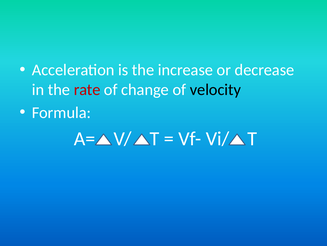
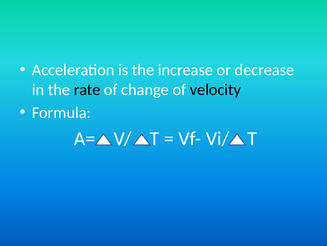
rate colour: red -> black
